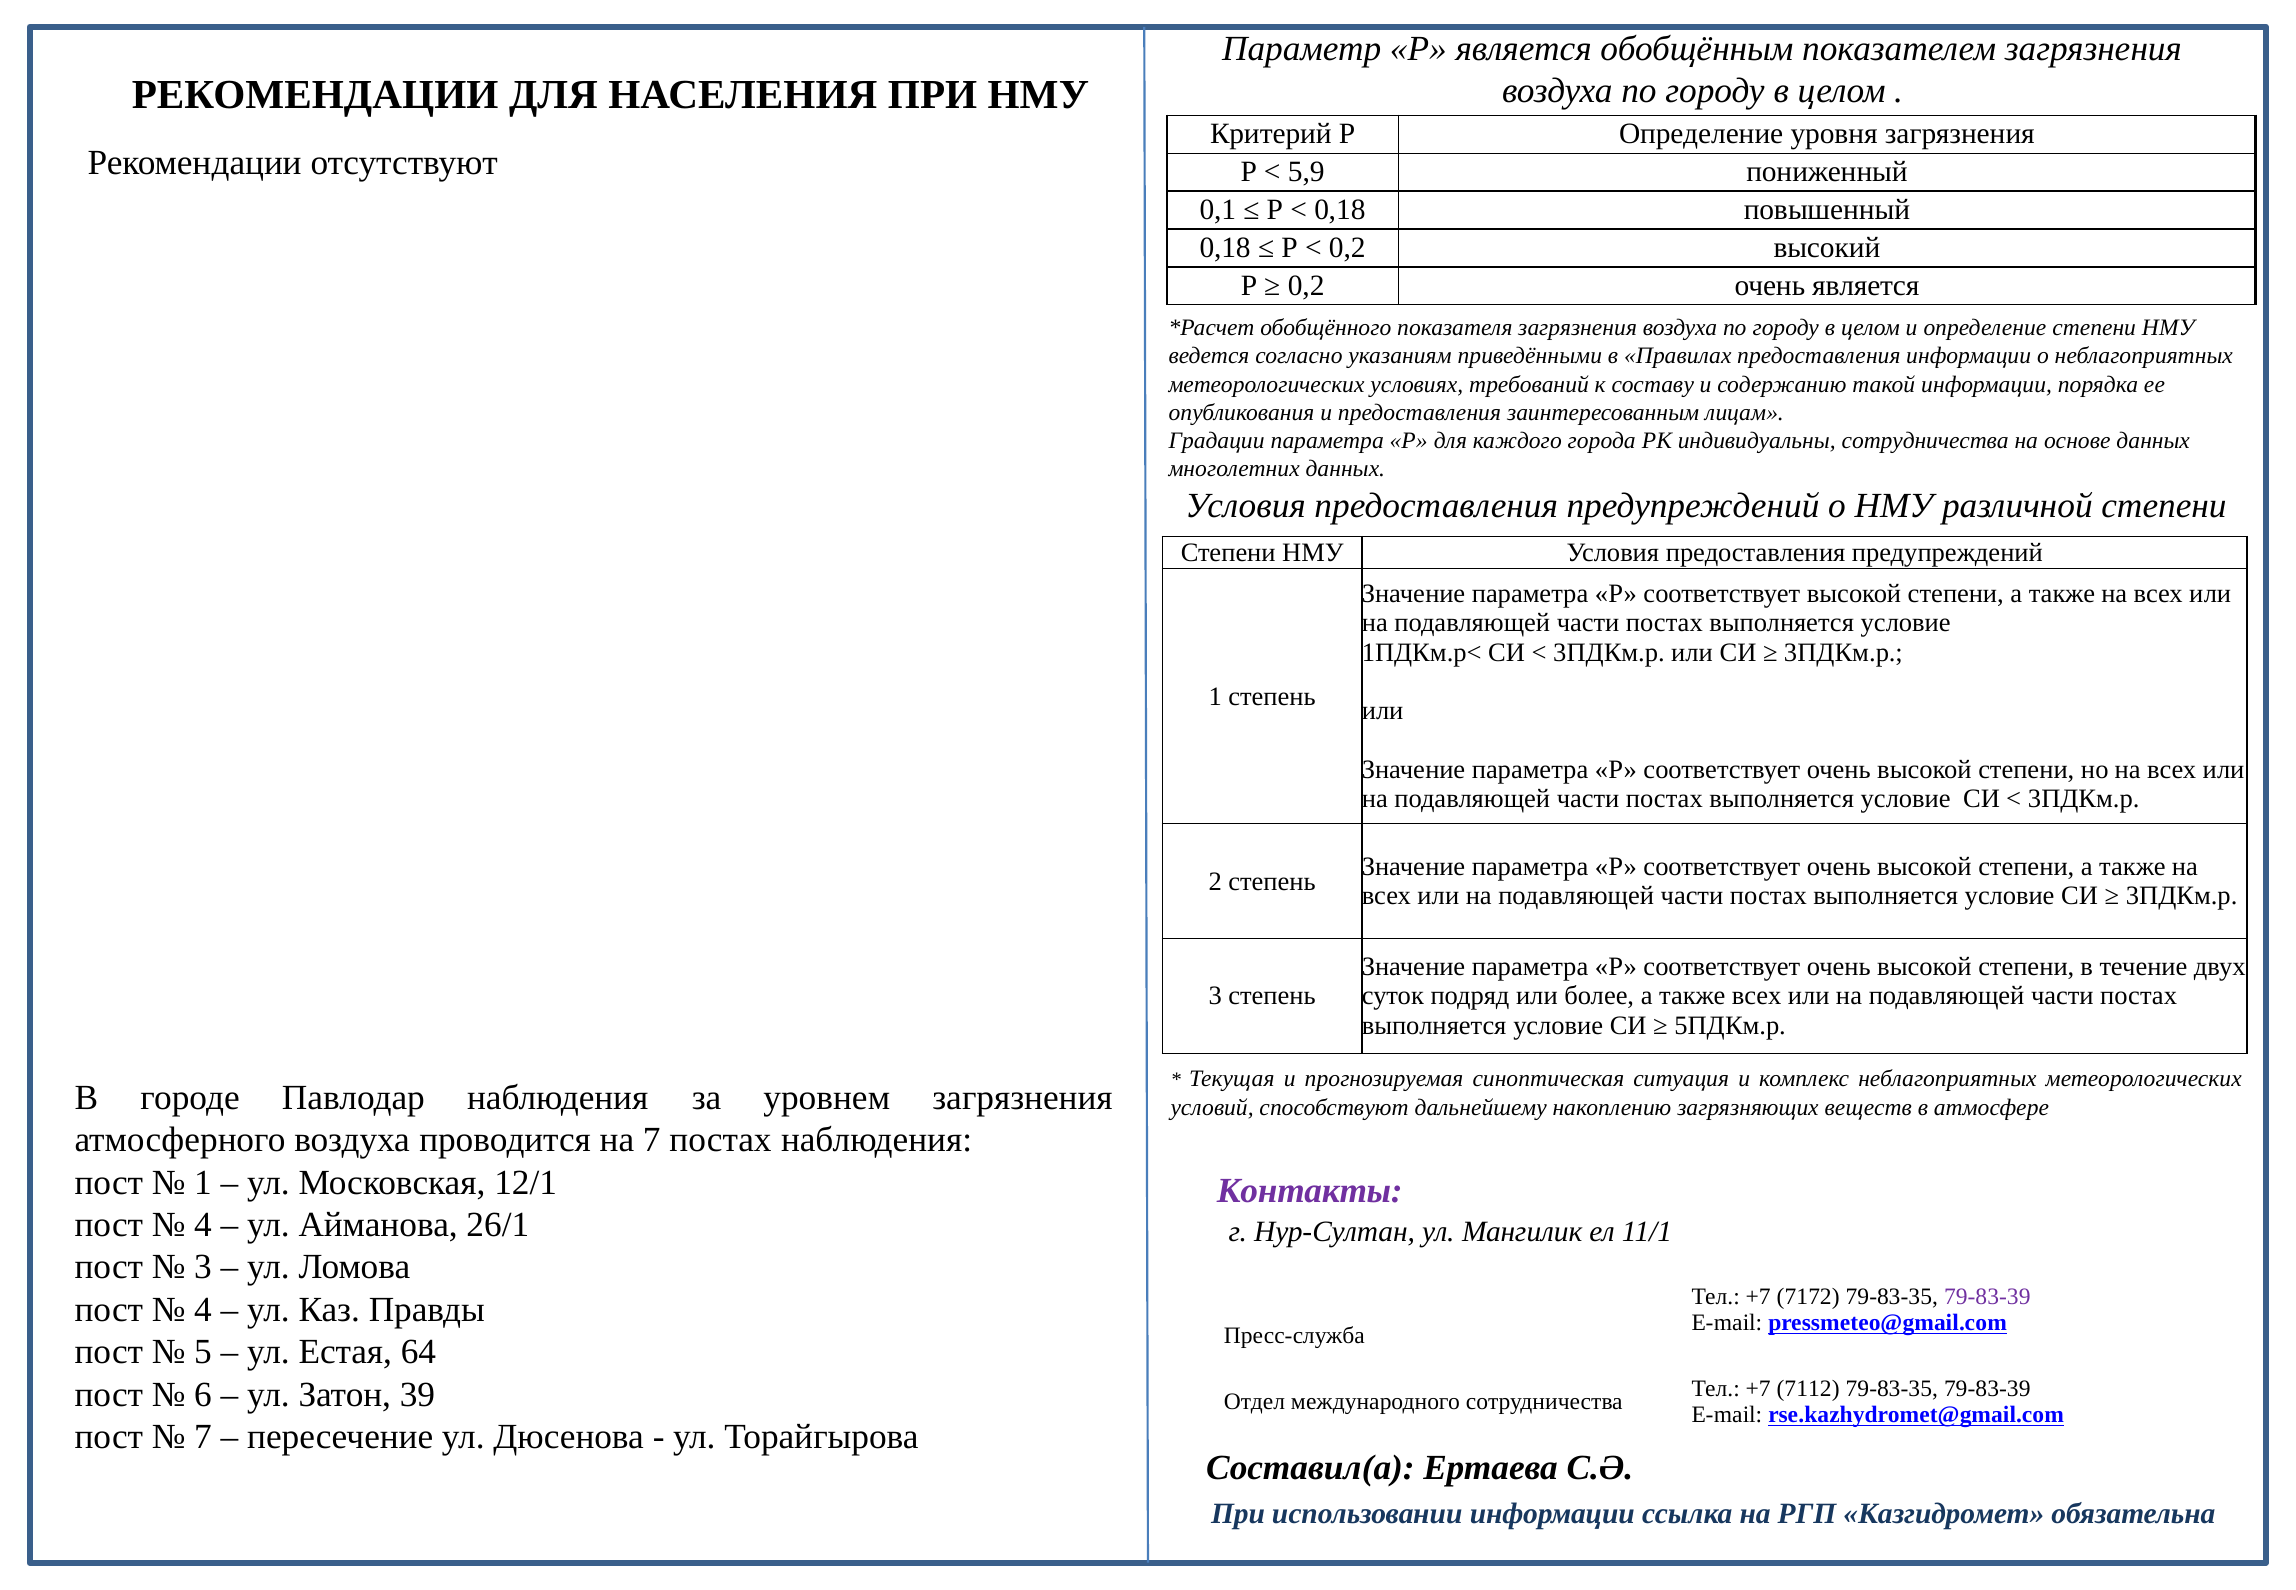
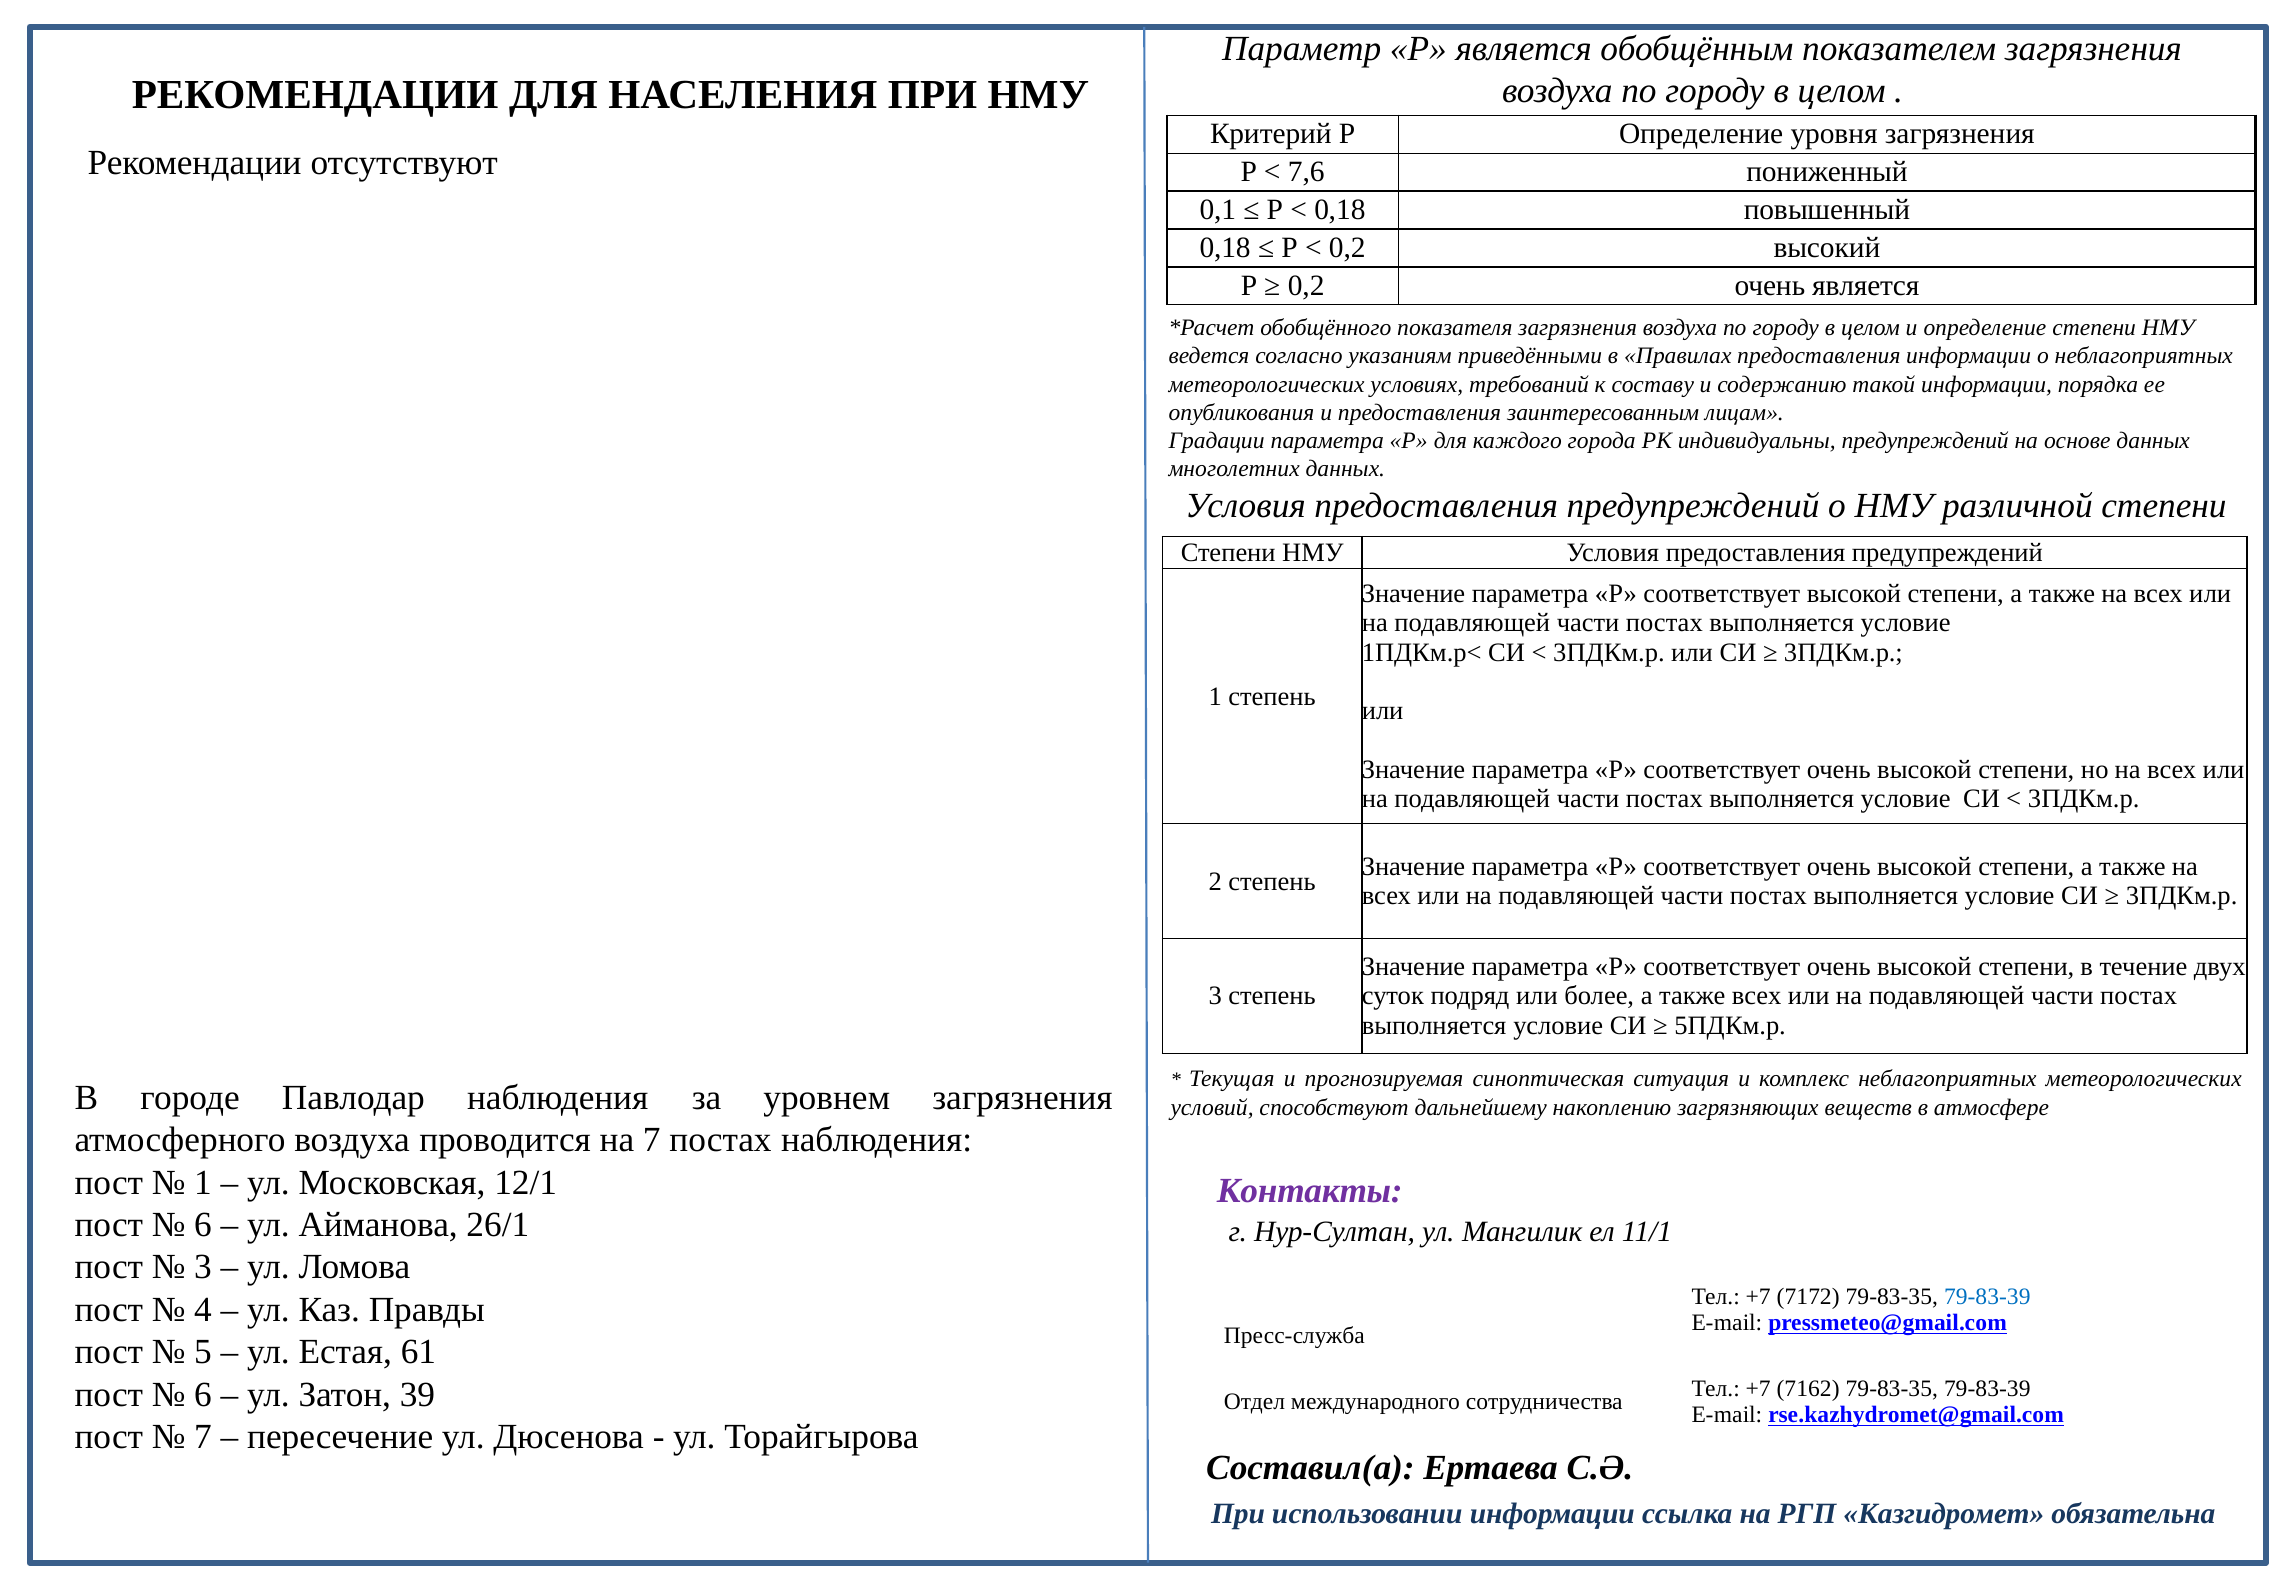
5,9: 5,9 -> 7,6
индивидуальны сотрудничества: сотрудничества -> предупреждений
4 at (203, 1224): 4 -> 6
79-83-39 at (1987, 1296) colour: purple -> blue
64: 64 -> 61
7112: 7112 -> 7162
